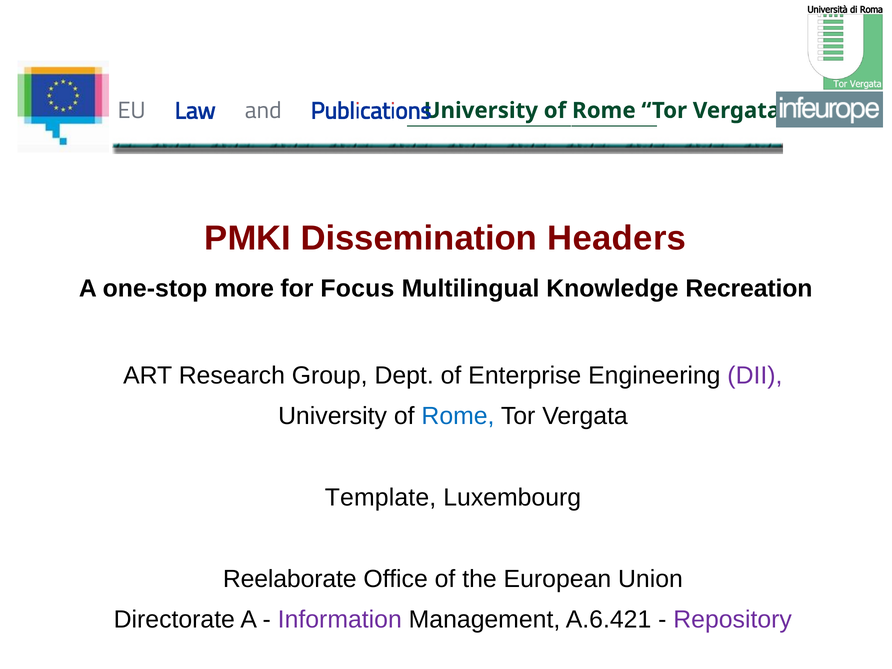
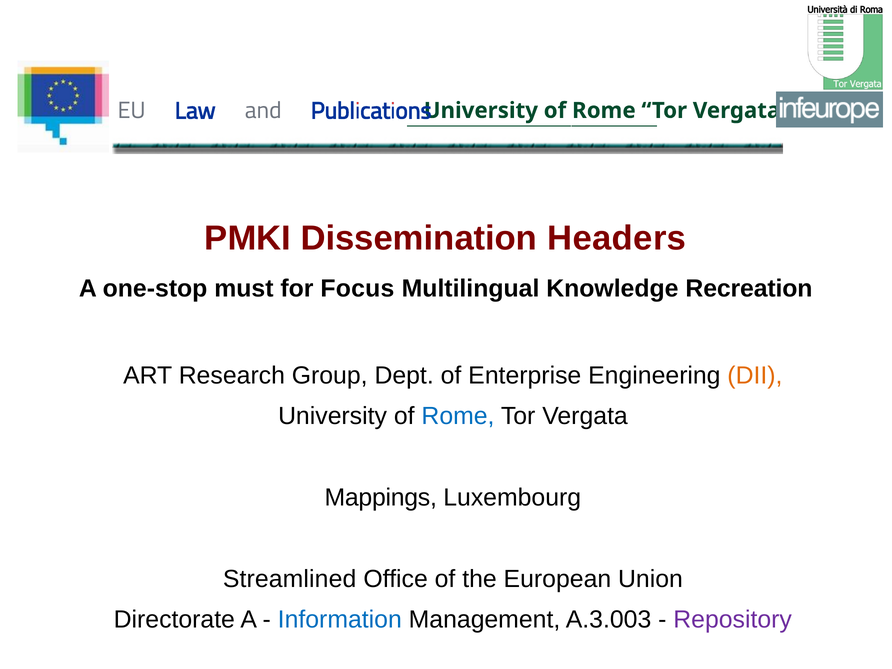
more: more -> must
DII colour: purple -> orange
Template: Template -> Mappings
Reelaborate: Reelaborate -> Streamlined
Information colour: purple -> blue
A.6.421: A.6.421 -> A.3.003
